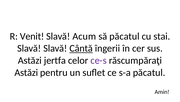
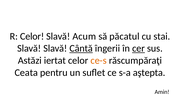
R Venit: Venit -> Celor
cer underline: none -> present
jertfa: jertfa -> iertat
ce-s colour: purple -> orange
Astăzi at (26, 72): Astăzi -> Ceata
s-a păcatul: păcatul -> aştepta
